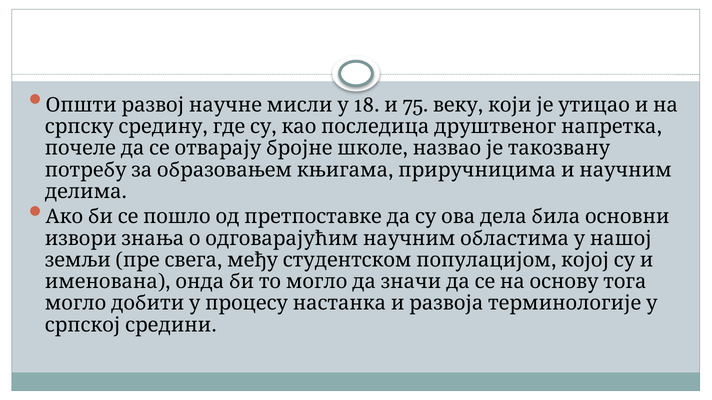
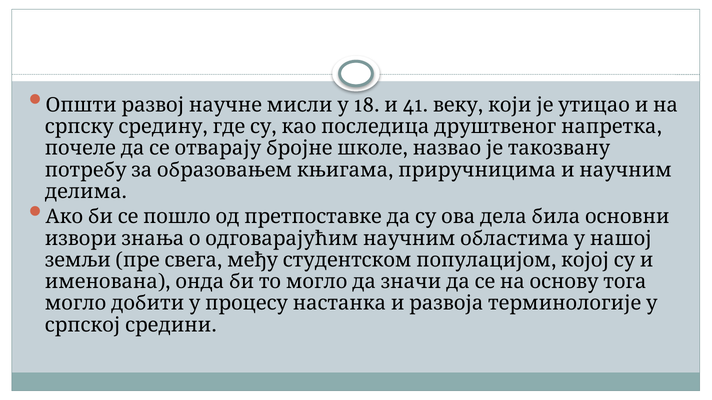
75: 75 -> 41
